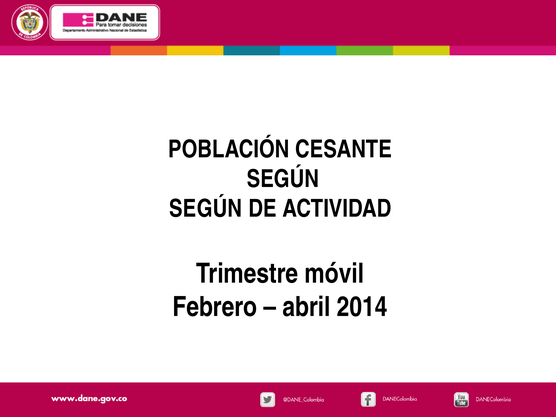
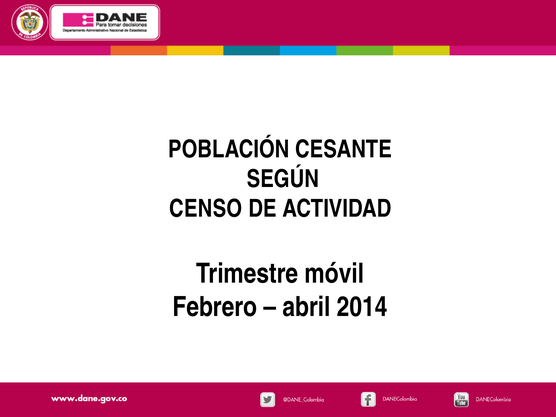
SEGÚN at (206, 209): SEGÚN -> CENSO
